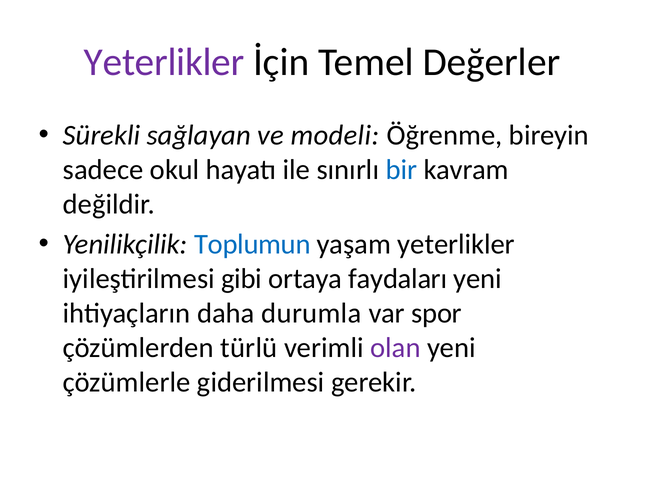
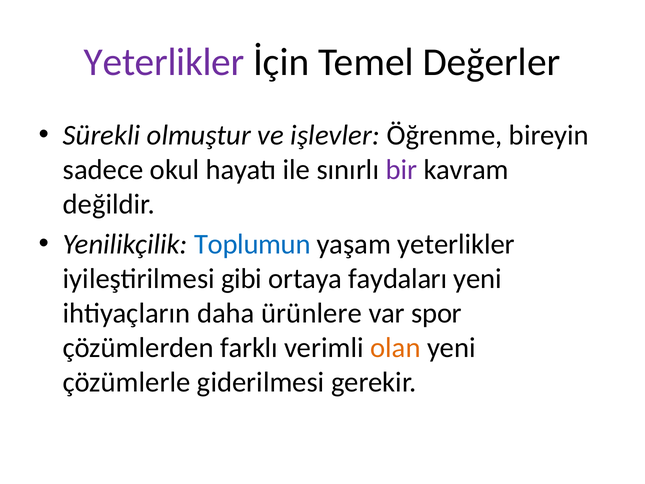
sağlayan: sağlayan -> olmuştur
modeli: modeli -> işlevler
bir colour: blue -> purple
durumla: durumla -> ürünlere
türlü: türlü -> farklı
olan colour: purple -> orange
